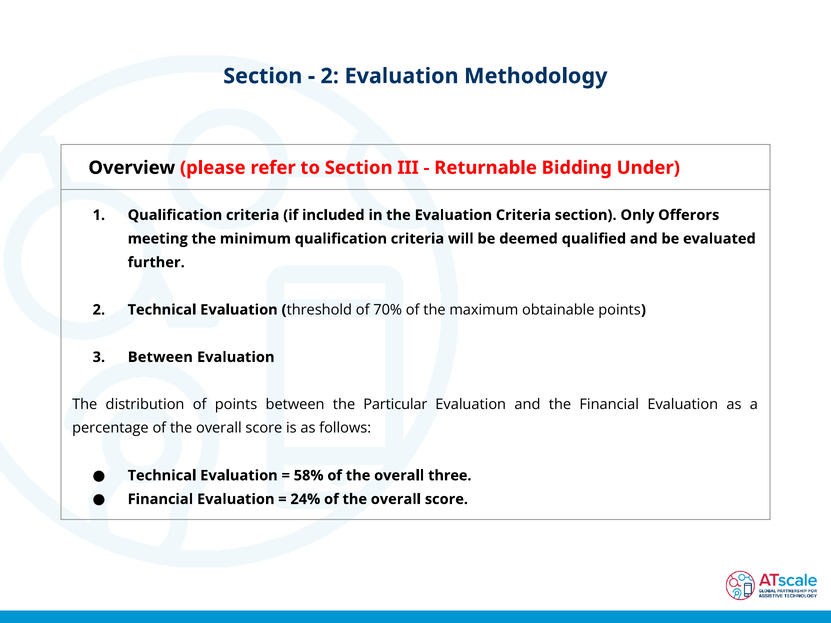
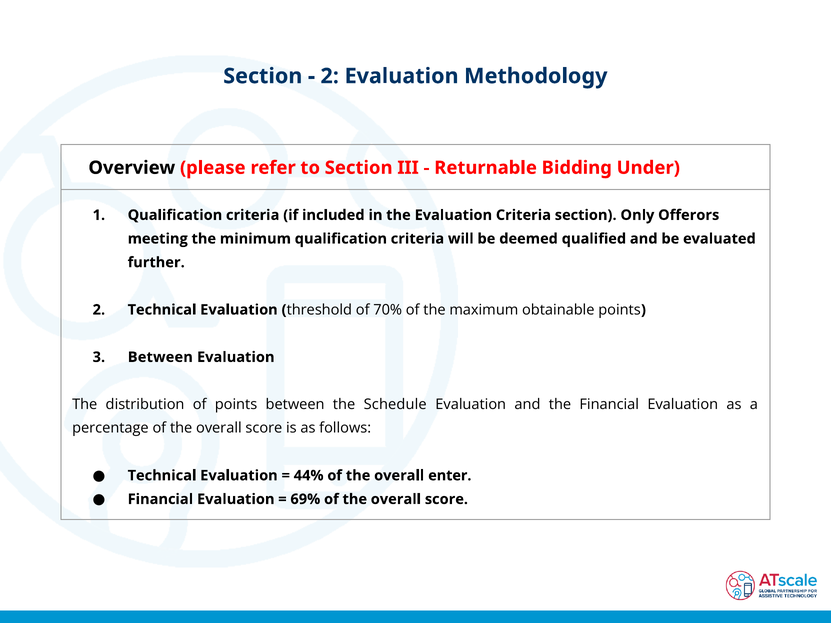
Particular: Particular -> Schedule
58%: 58% -> 44%
three: three -> enter
24%: 24% -> 69%
